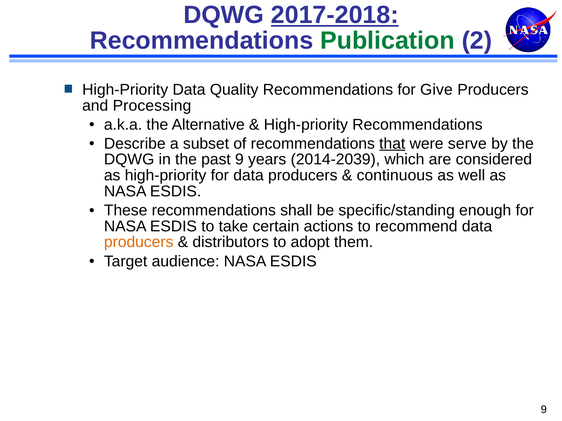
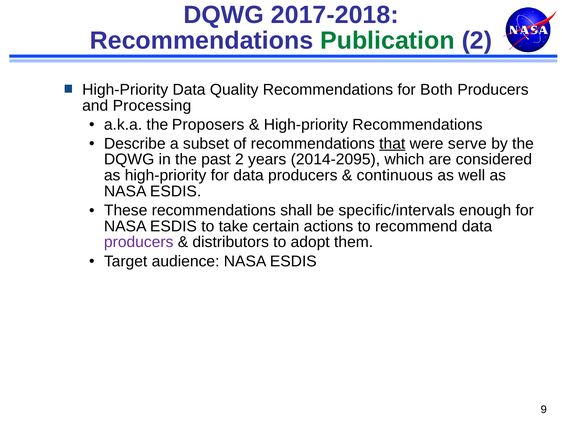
2017-2018 underline: present -> none
Give: Give -> Both
Alternative: Alternative -> Proposers
past 9: 9 -> 2
2014-2039: 2014-2039 -> 2014-2095
specific/standing: specific/standing -> specific/intervals
producers at (139, 242) colour: orange -> purple
